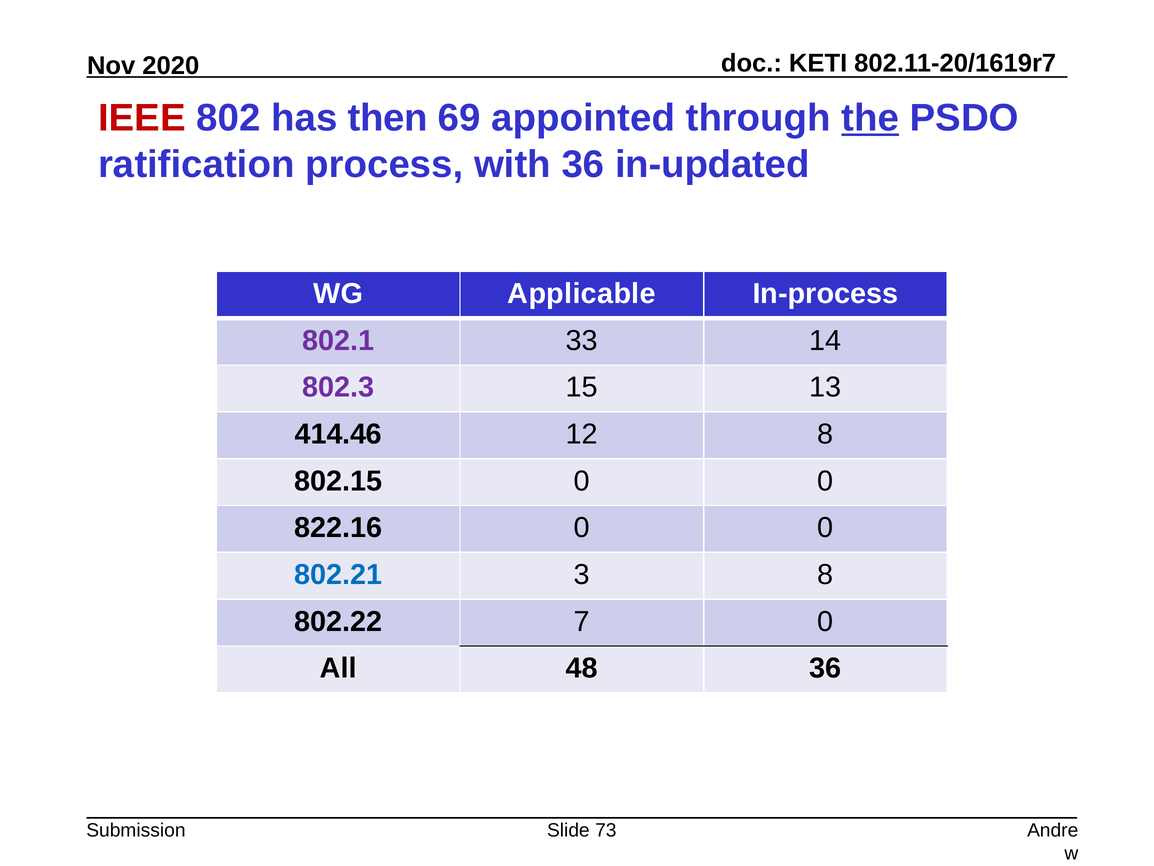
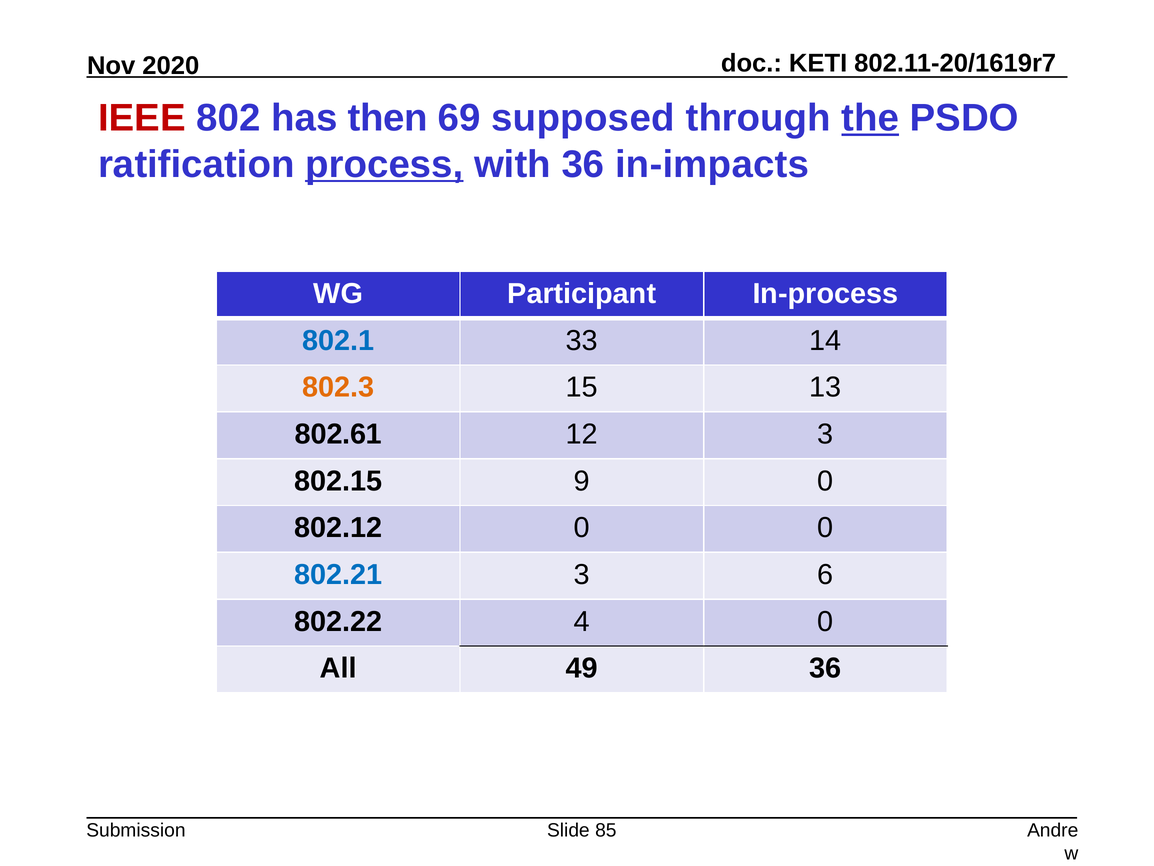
appointed: appointed -> supposed
process underline: none -> present
in-updated: in-updated -> in-impacts
Applicable: Applicable -> Participant
802.1 colour: purple -> blue
802.3 colour: purple -> orange
414.46: 414.46 -> 802.61
12 8: 8 -> 3
802.15 0: 0 -> 9
822.16: 822.16 -> 802.12
3 8: 8 -> 6
7: 7 -> 4
48: 48 -> 49
73: 73 -> 85
